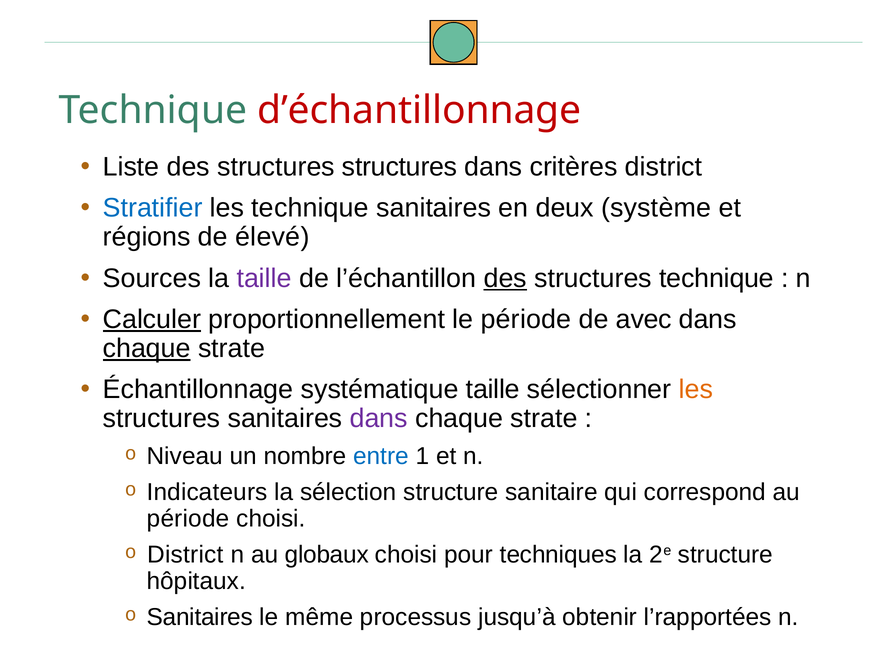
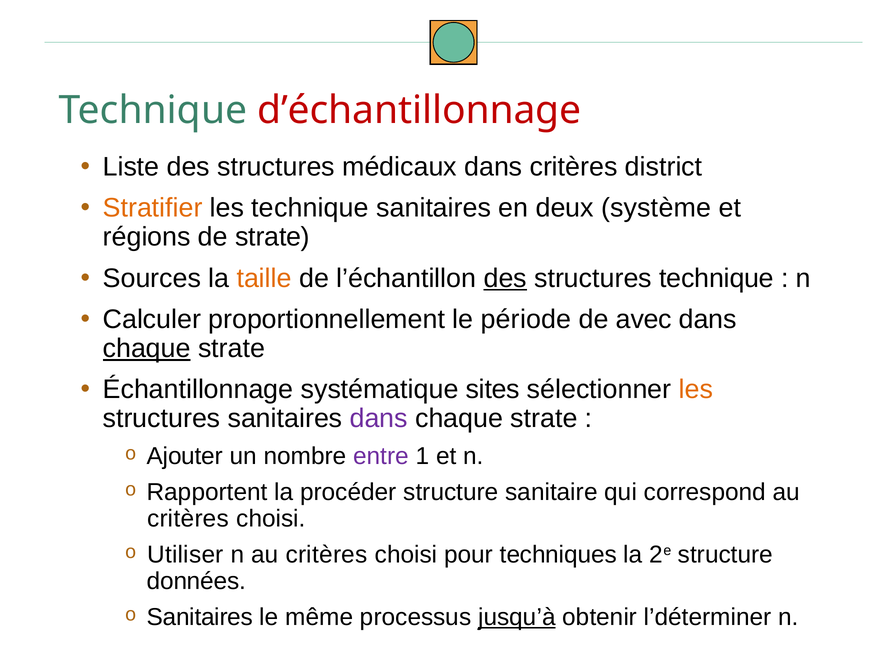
structures structures: structures -> médicaux
Stratifier colour: blue -> orange
de élevé: élevé -> strate
taille at (264, 278) colour: purple -> orange
Calculer underline: present -> none
systématique taille: taille -> sites
Niveau: Niveau -> Ajouter
entre colour: blue -> purple
Indicateurs: Indicateurs -> Rapportent
sélection: sélection -> procéder
période at (188, 519): période -> critères
District at (185, 555): District -> Utiliser
n au globaux: globaux -> critères
hôpitaux: hôpitaux -> données
jusqu’à underline: none -> present
l’rapportées: l’rapportées -> l’déterminer
